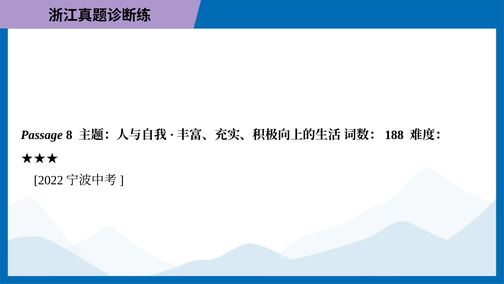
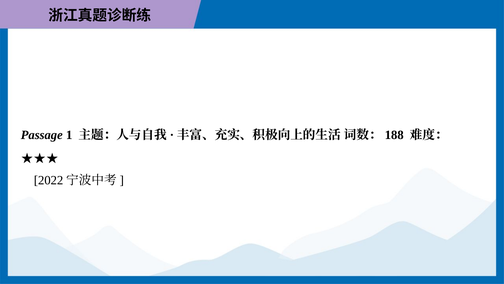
8: 8 -> 1
